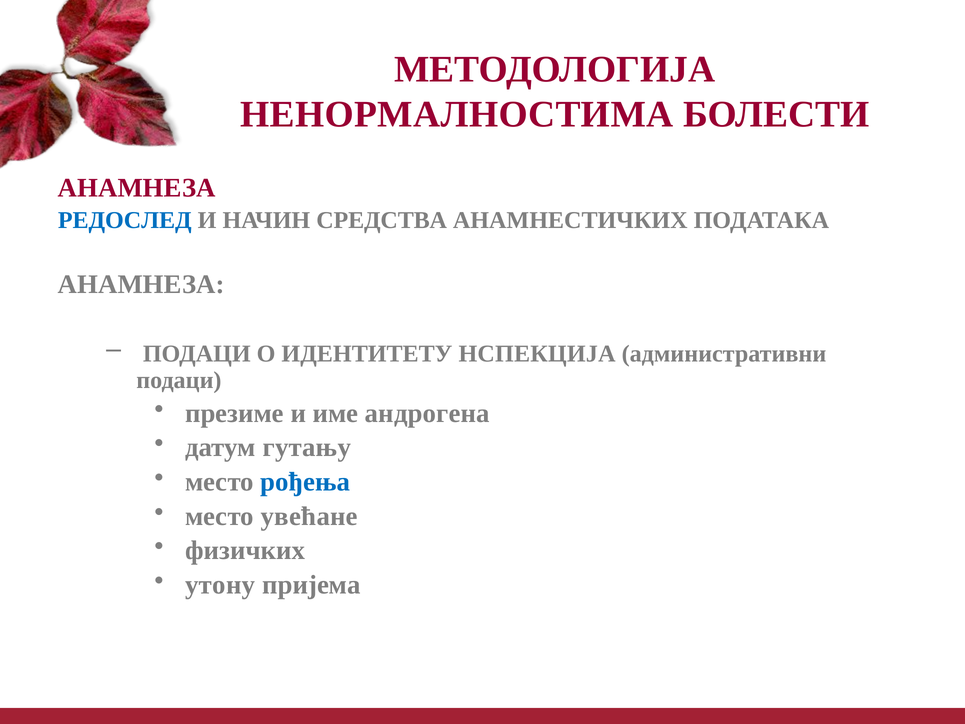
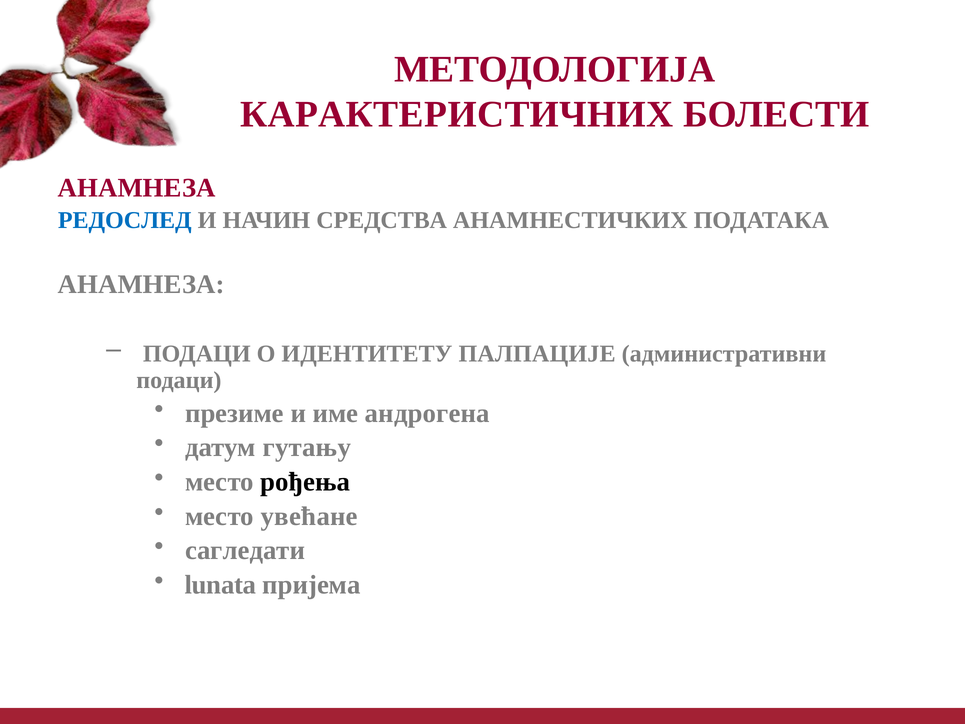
НЕНОРМАЛНОСТИМА: НЕНОРМАЛНОСТИМА -> КАРАКТЕРИСТИЧНИХ
НСПЕКЦИЈА: НСПЕКЦИЈА -> ПАЛПАЦИЈЕ
рођења colour: blue -> black
физичких: физичких -> сагледати
утону: утону -> lunata
